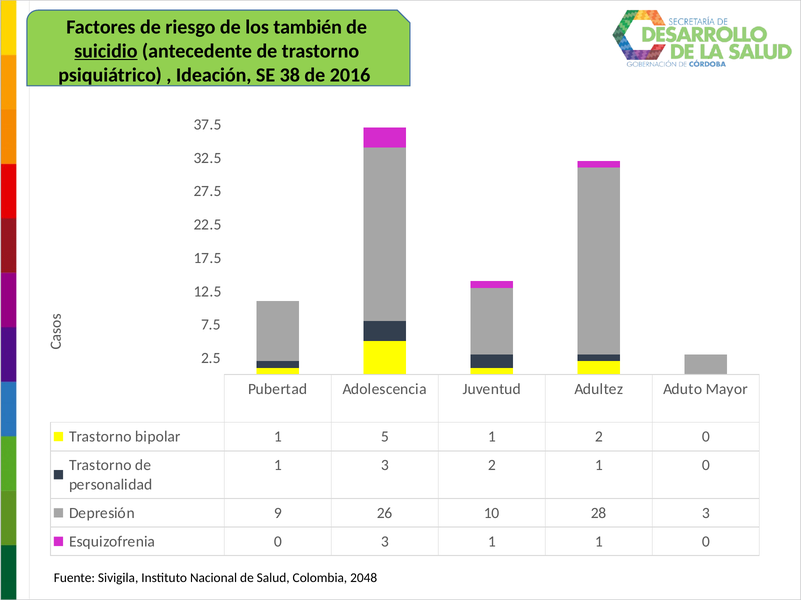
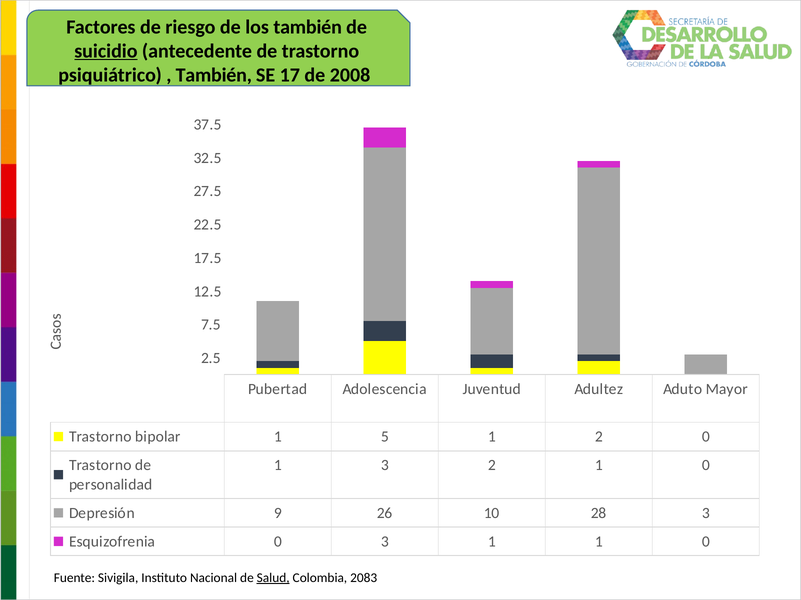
Ideación at (214, 75): Ideación -> También
38: 38 -> 17
2016: 2016 -> 2008
Salud underline: none -> present
2048: 2048 -> 2083
